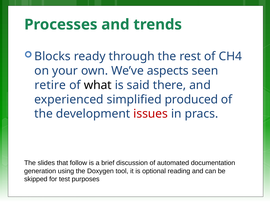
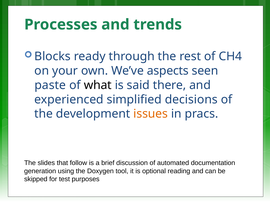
retire: retire -> paste
produced: produced -> decisions
issues colour: red -> orange
